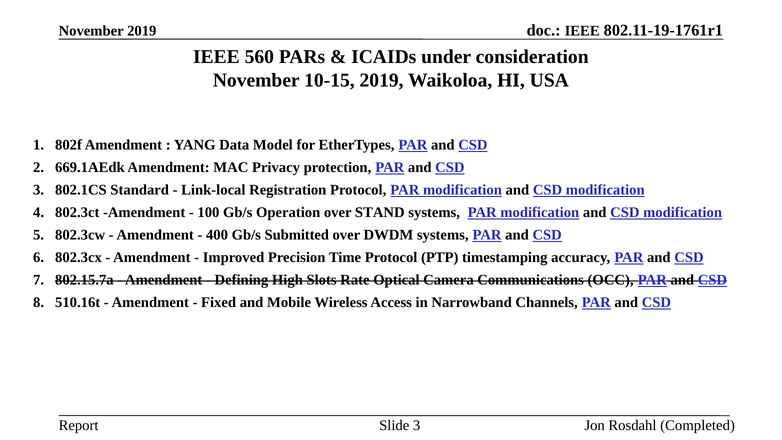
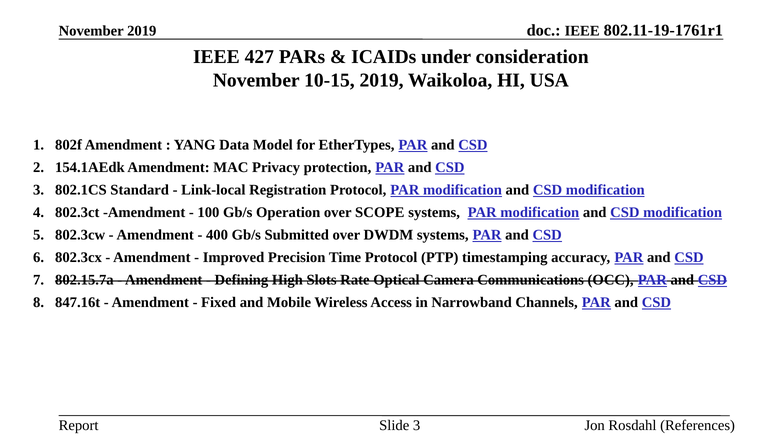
560: 560 -> 427
669.1AEdk: 669.1AEdk -> 154.1AEdk
STAND: STAND -> SCOPE
510.16t: 510.16t -> 847.16t
Completed: Completed -> References
